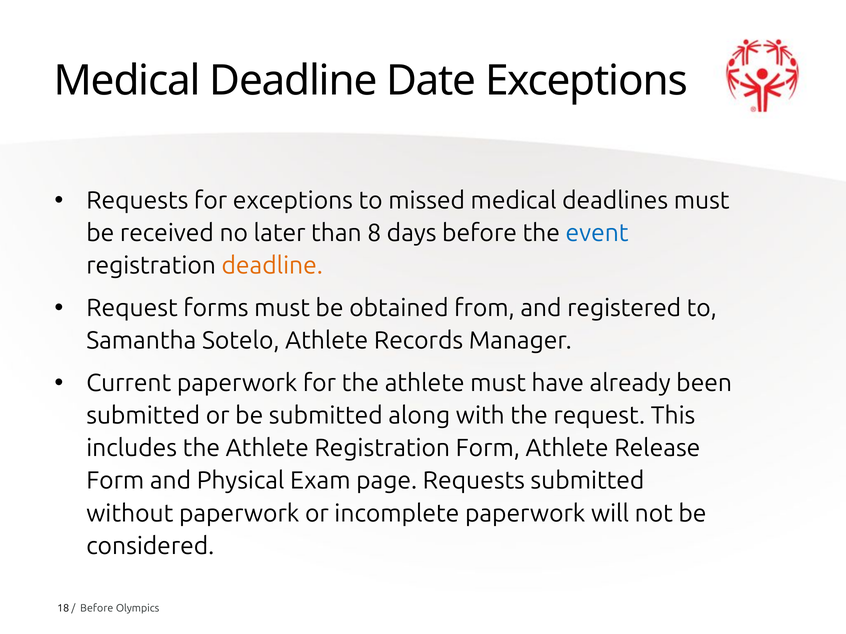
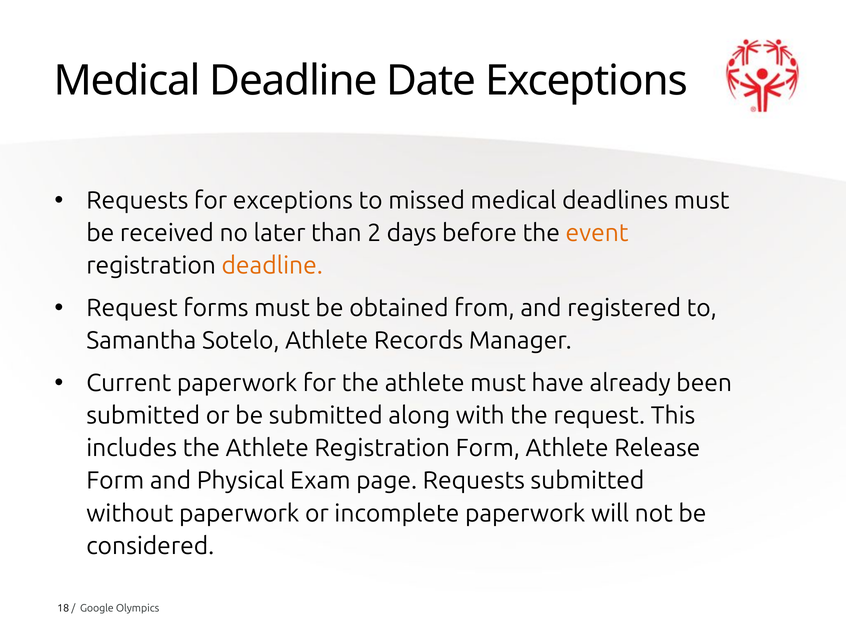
8: 8 -> 2
event colour: blue -> orange
Before at (97, 609): Before -> Google
